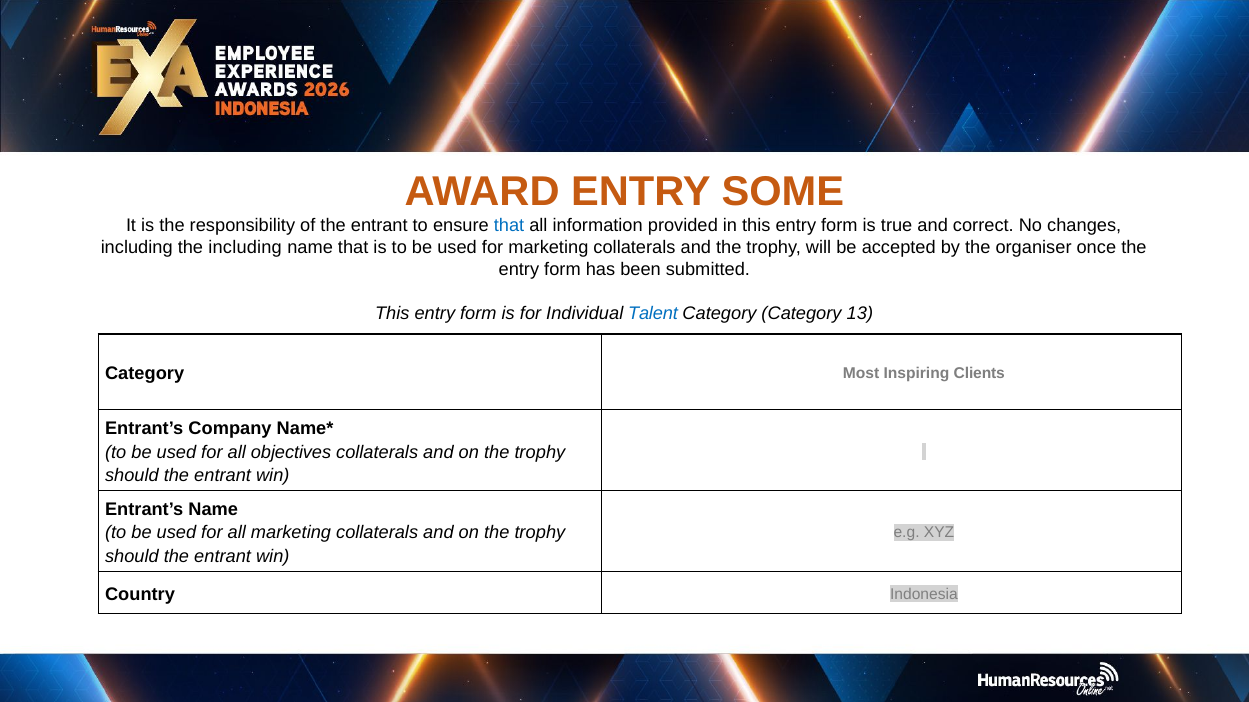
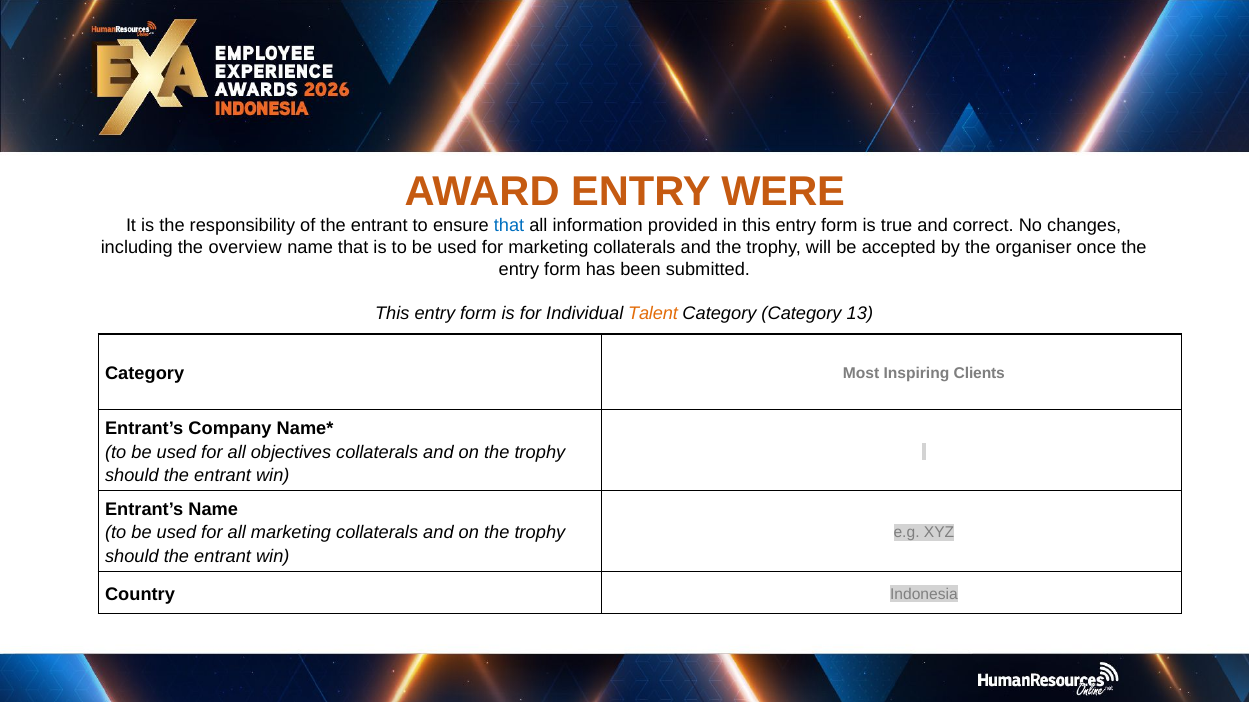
SOME: SOME -> WERE
the including: including -> overview
Talent colour: blue -> orange
